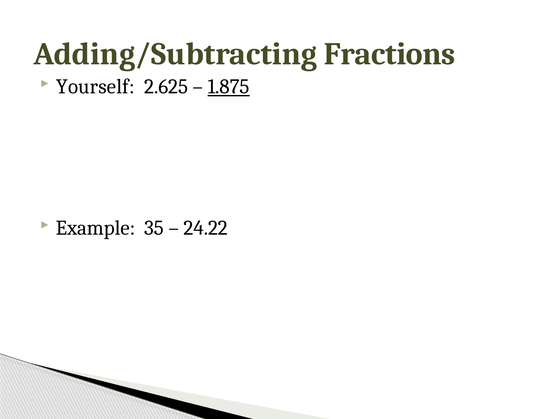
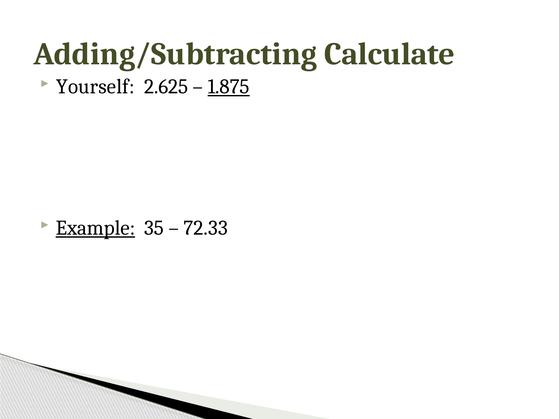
Fractions: Fractions -> Calculate
Example underline: none -> present
24.22: 24.22 -> 72.33
